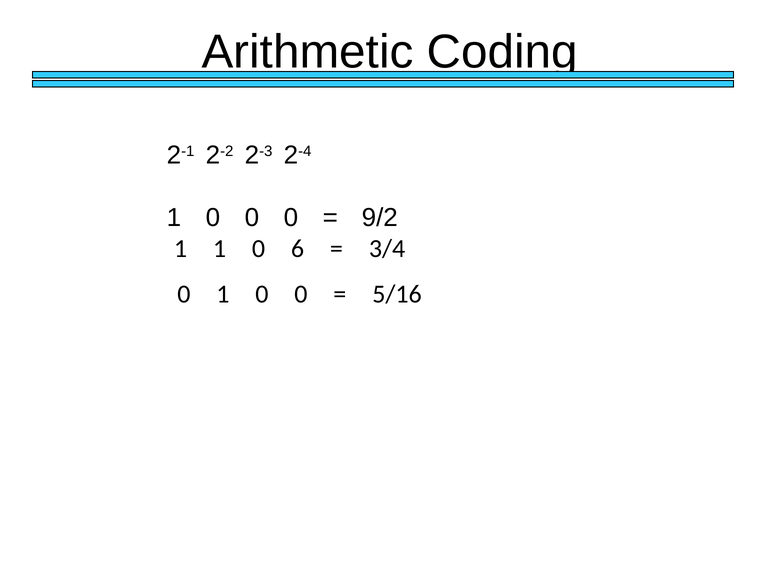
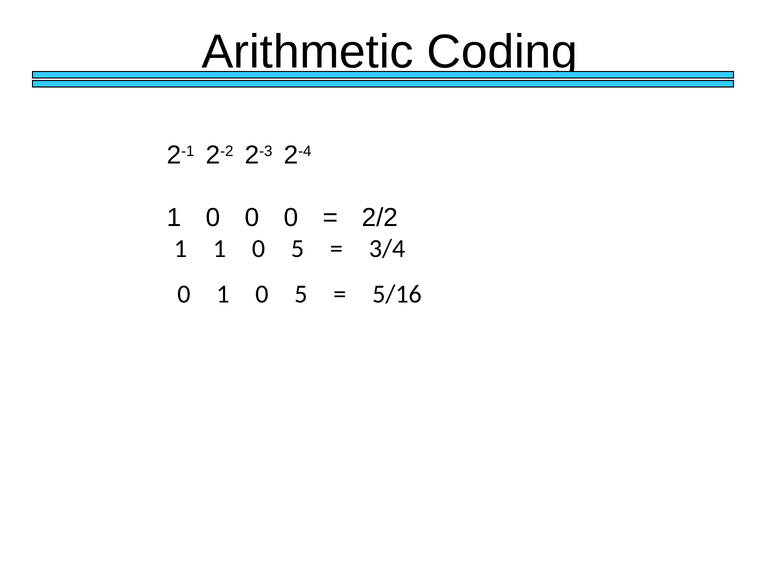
9/2: 9/2 -> 2/2
1 1 0 6: 6 -> 5
0 1 0 0: 0 -> 5
